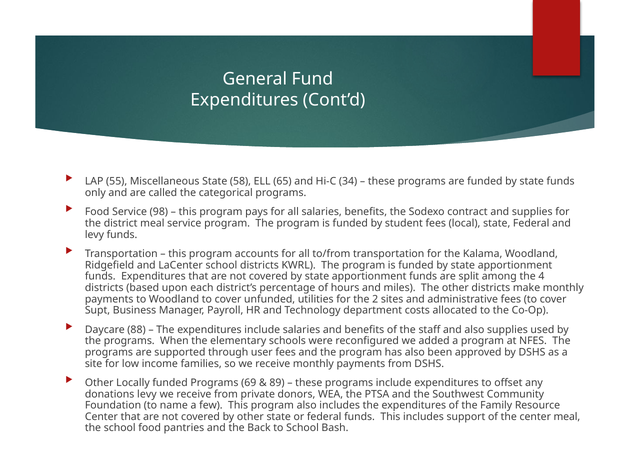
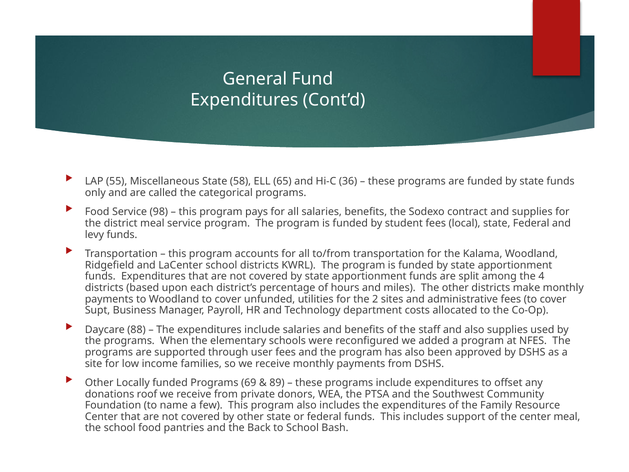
34: 34 -> 36
donations levy: levy -> roof
